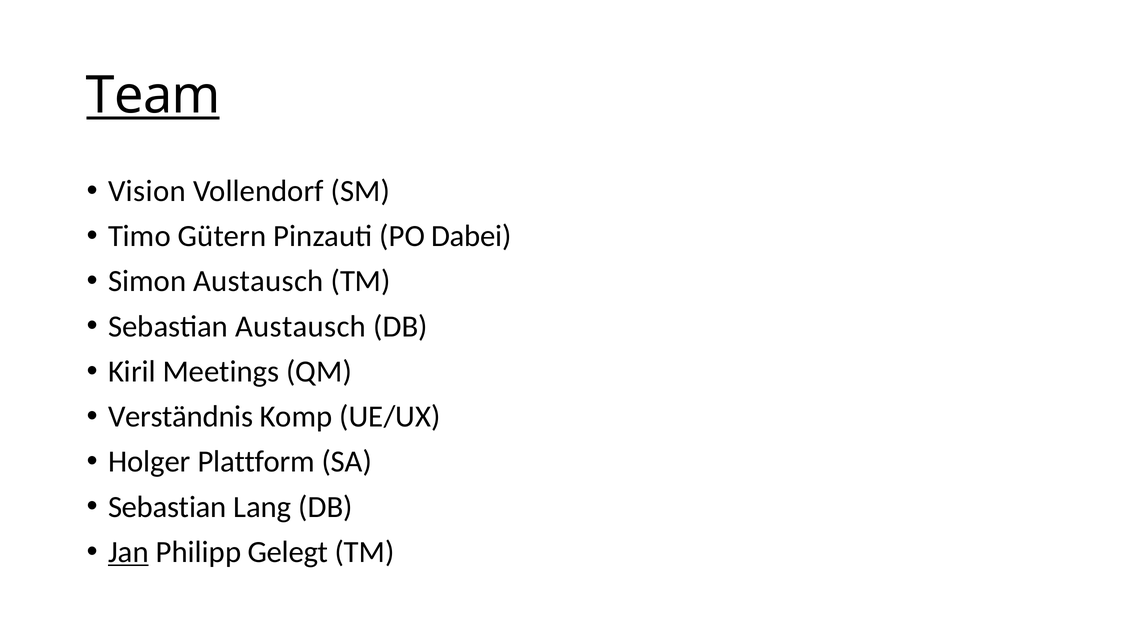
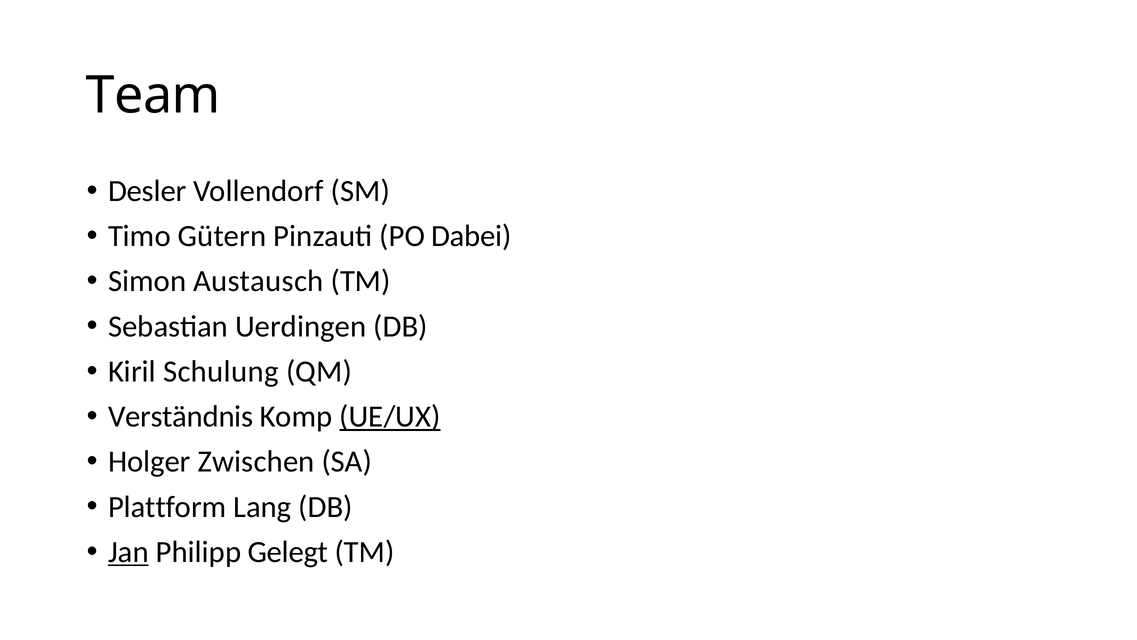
Team underline: present -> none
Vision: Vision -> Desler
Sebastian Austausch: Austausch -> Uerdingen
Meetings: Meetings -> Schulung
UE/UX underline: none -> present
Plattform: Plattform -> Zwischen
Sebastian at (167, 507): Sebastian -> Plattform
